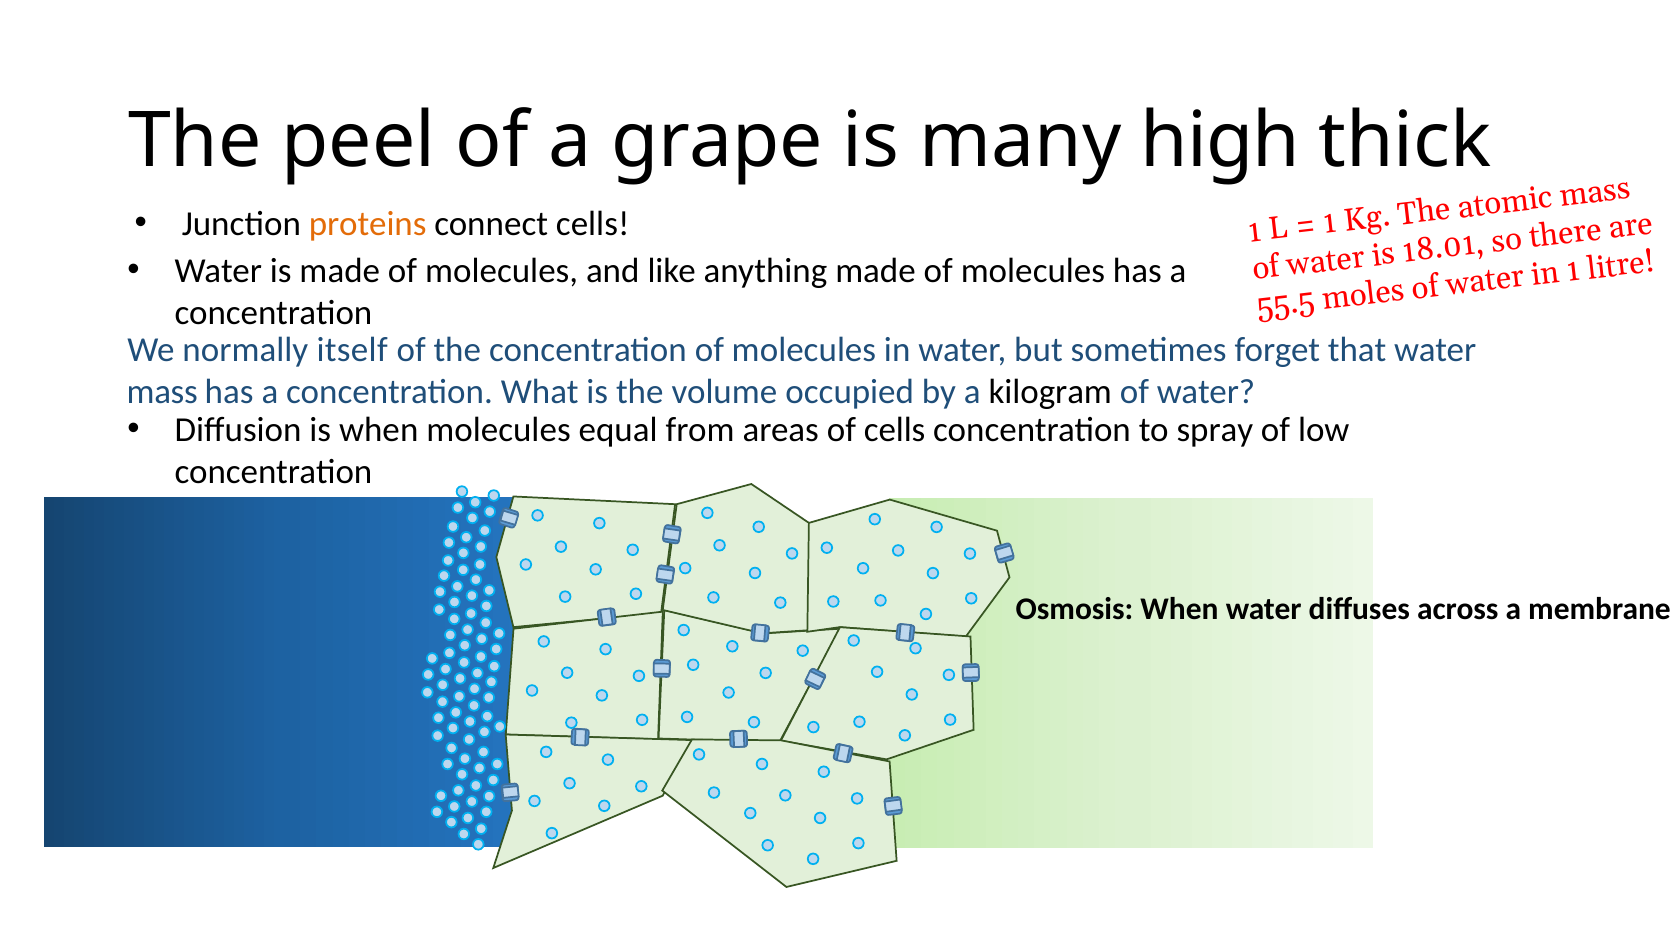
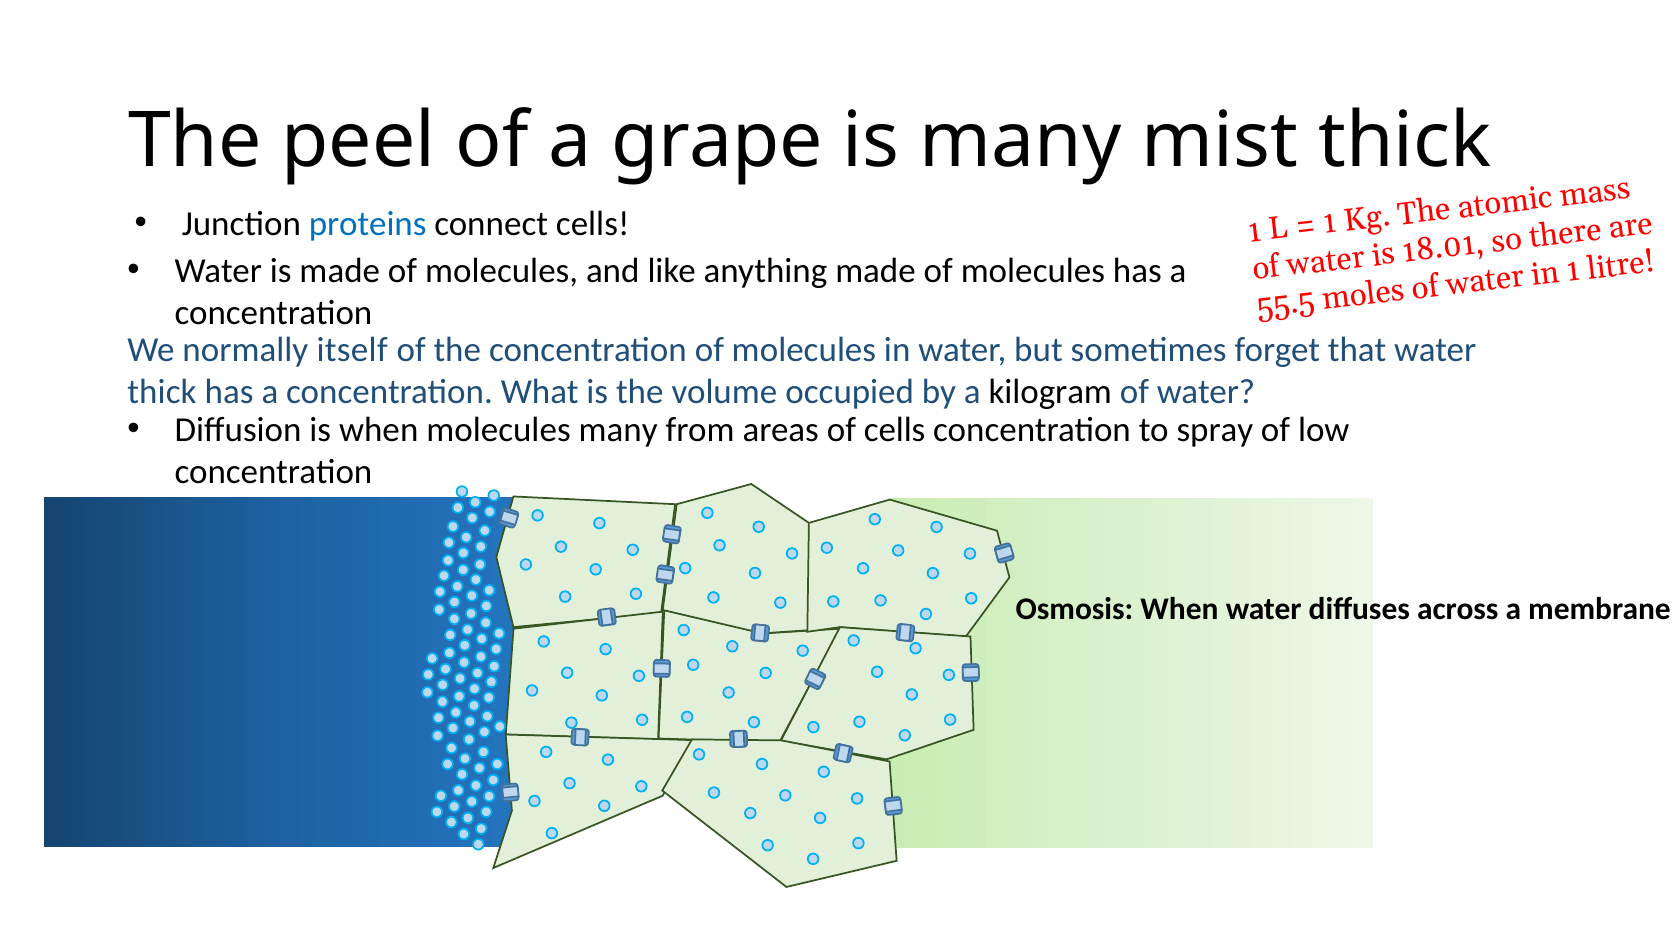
high: high -> mist
proteins colour: orange -> blue
mass at (162, 391): mass -> thick
molecules equal: equal -> many
